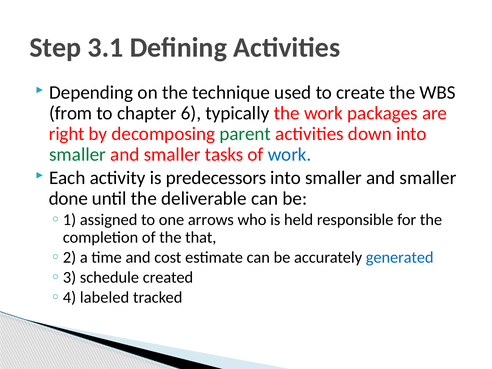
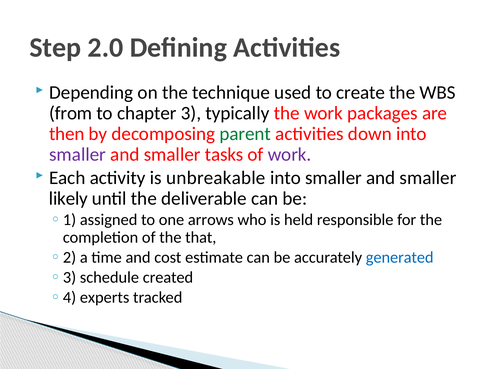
3.1: 3.1 -> 2.0
6: 6 -> 3
right: right -> then
smaller at (78, 154) colour: green -> purple
work at (290, 154) colour: blue -> purple
predecessors: predecessors -> unbreakable
done: done -> likely
labeled: labeled -> experts
